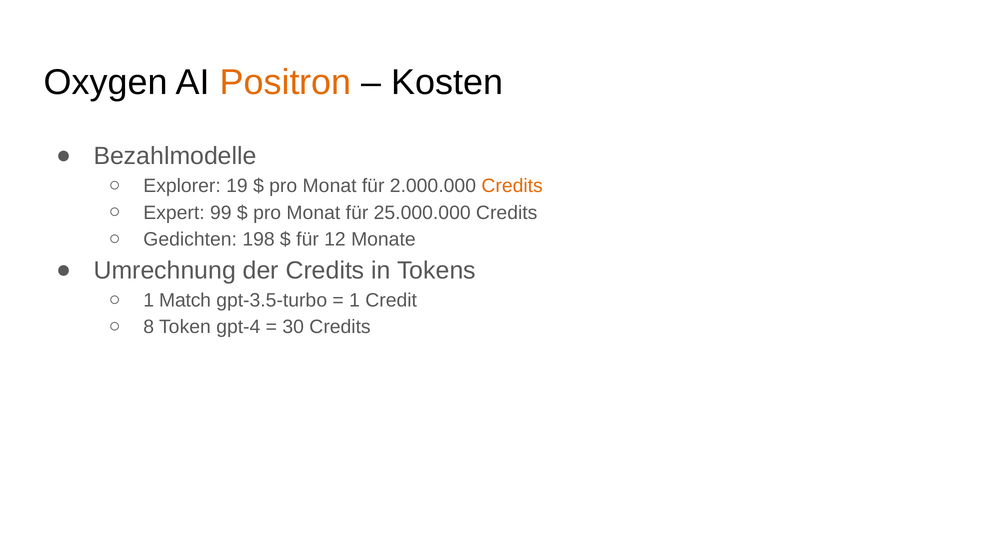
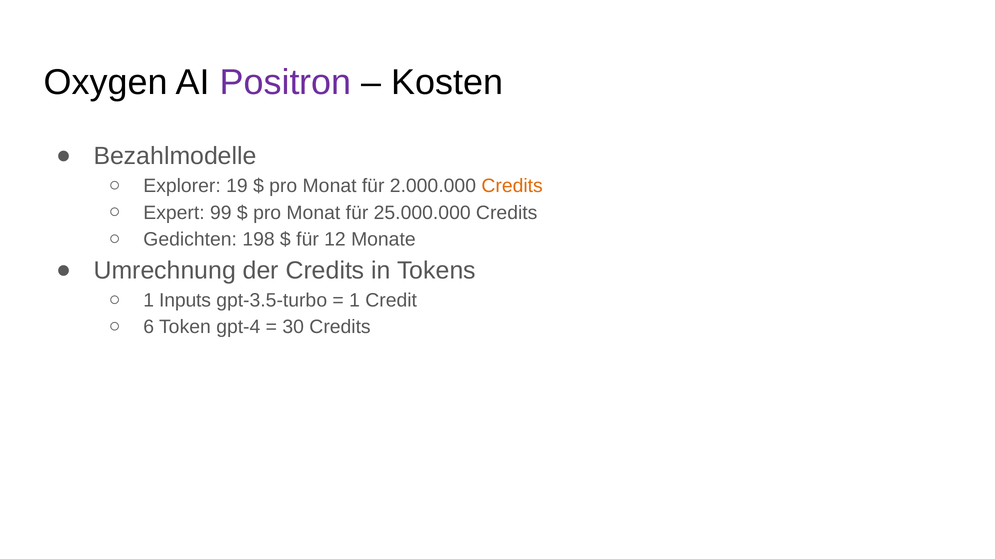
Positron colour: orange -> purple
Match: Match -> Inputs
8: 8 -> 6
